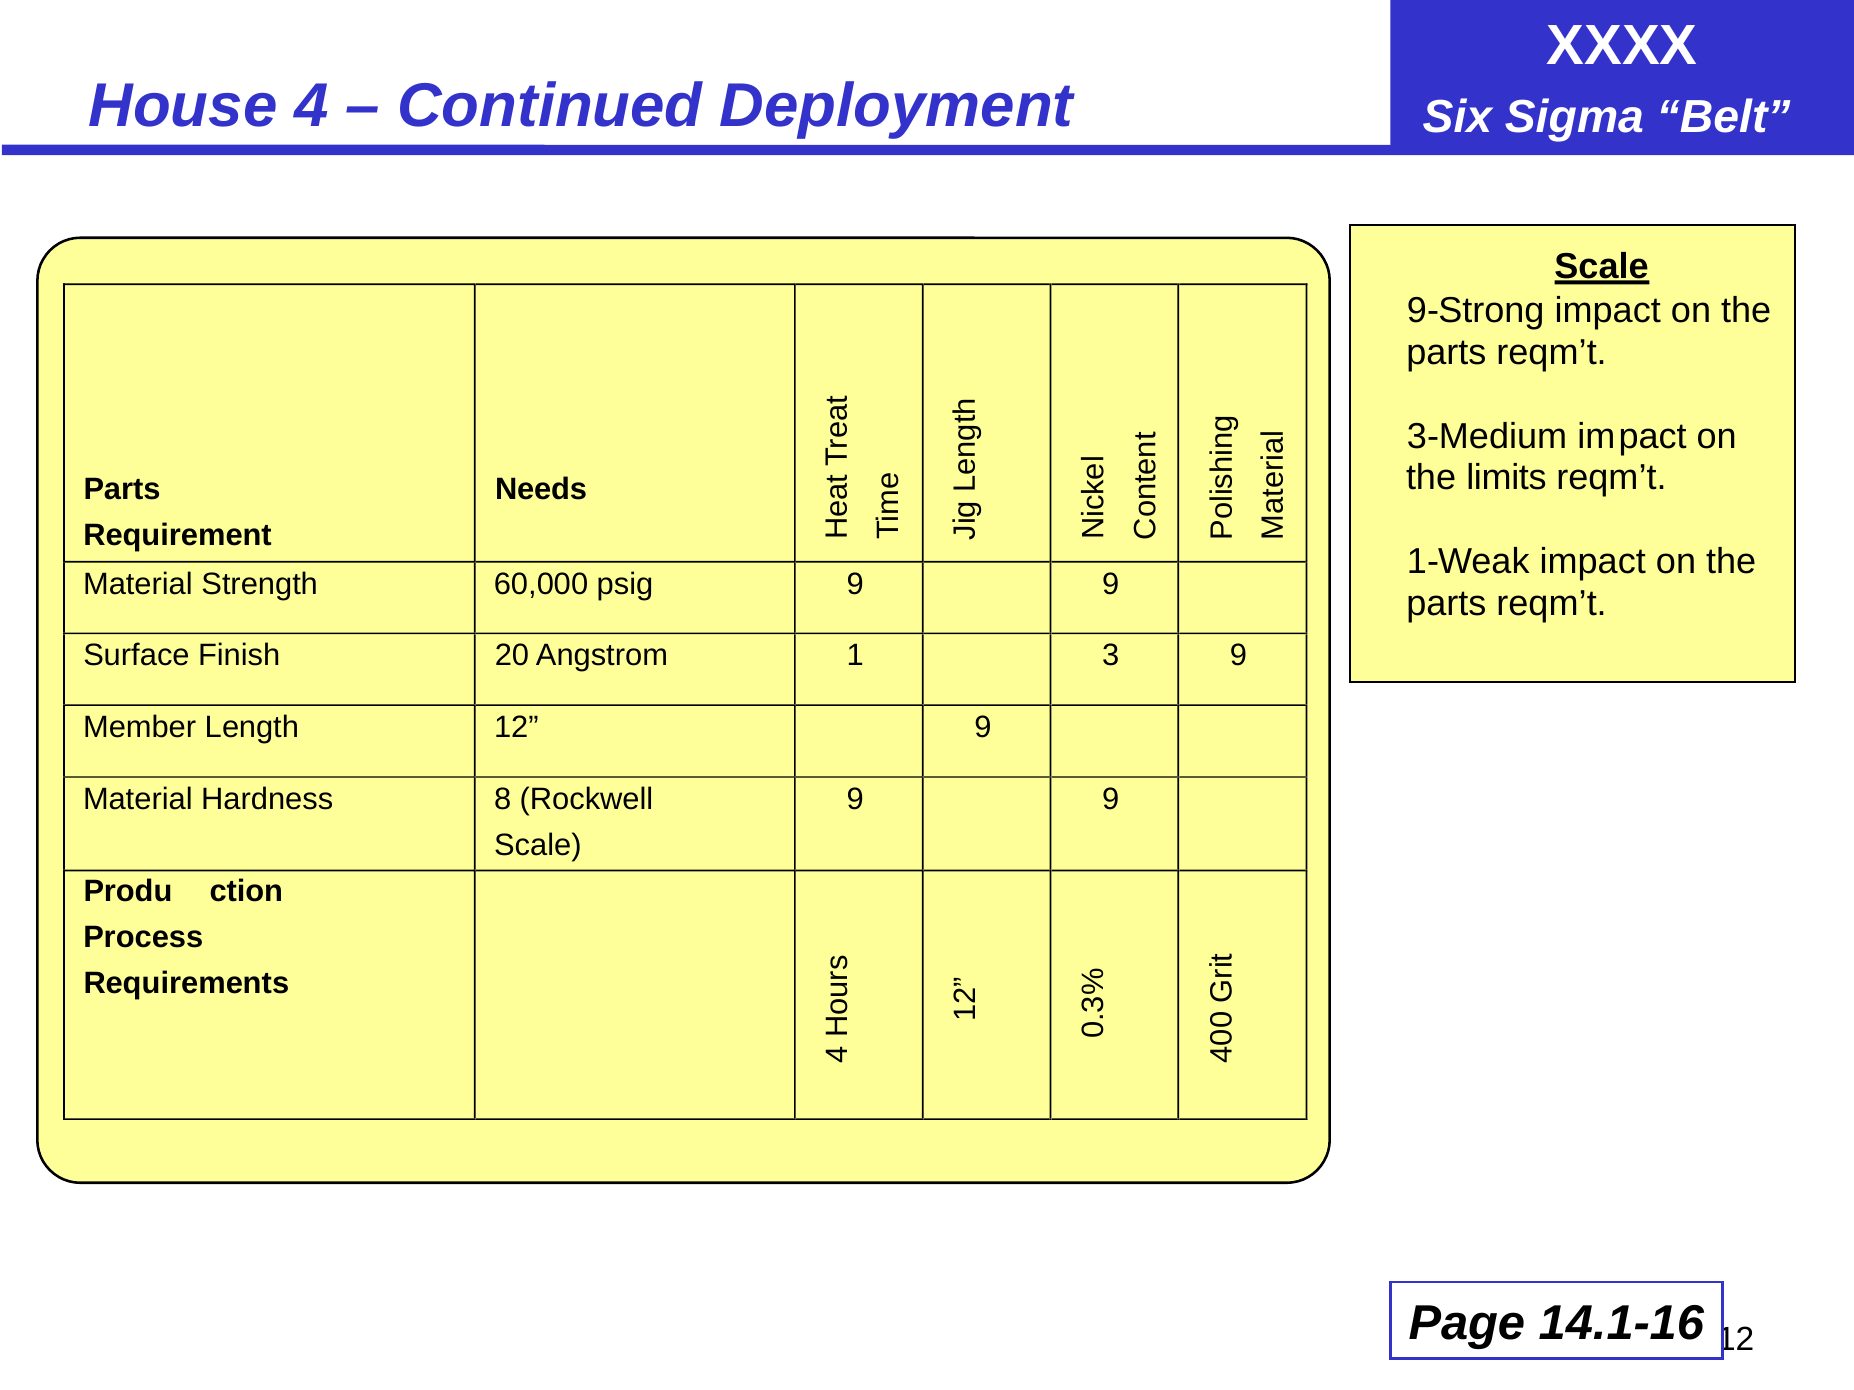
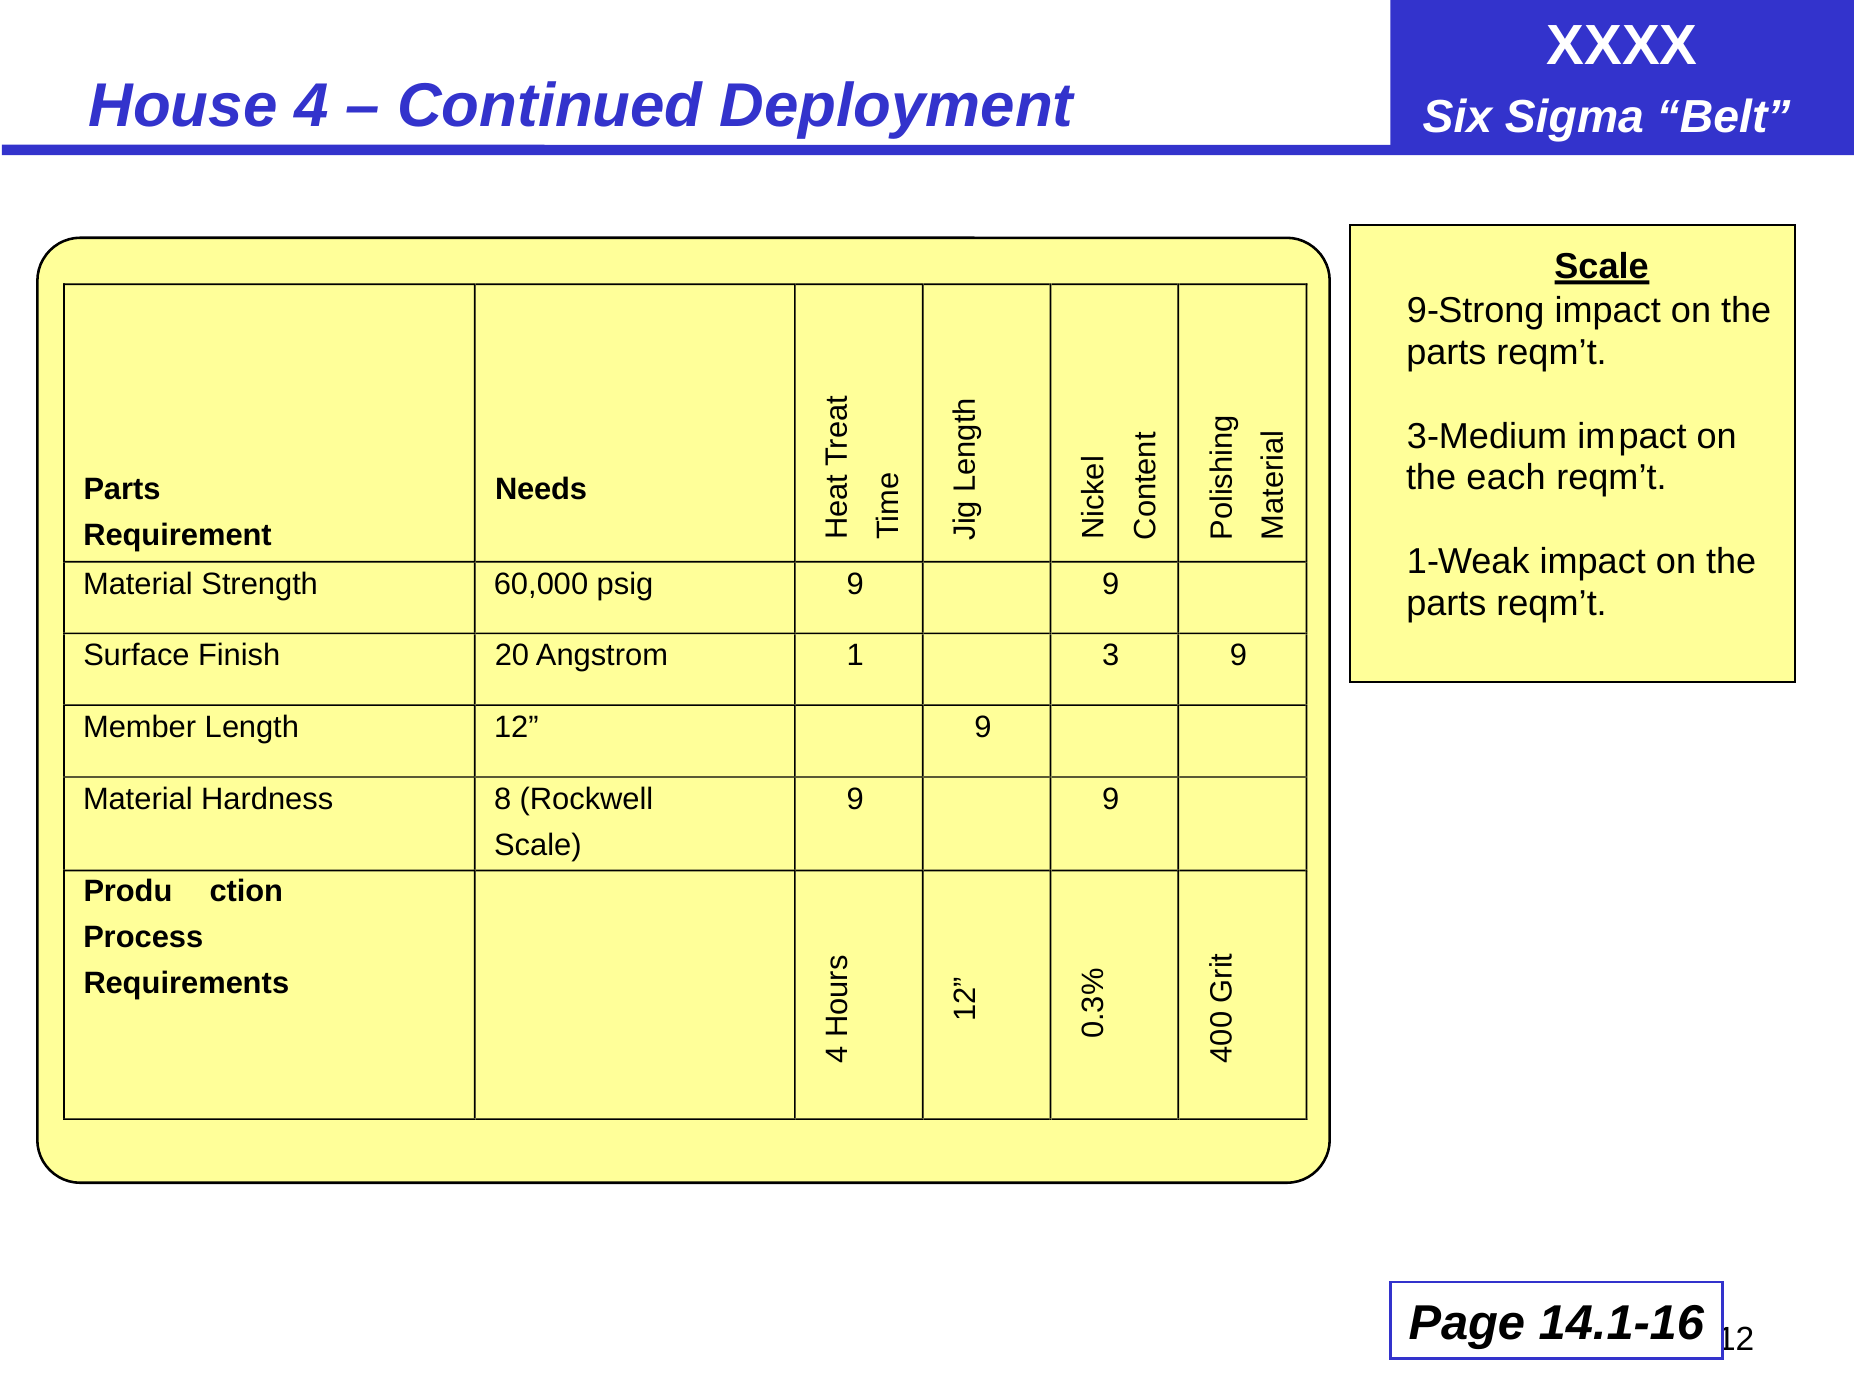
limits: limits -> each
